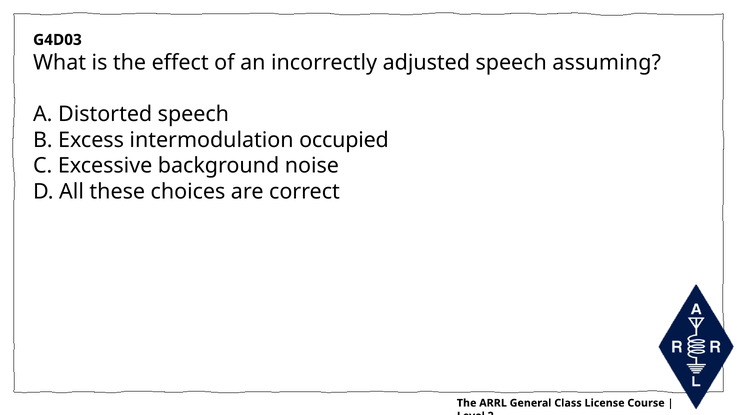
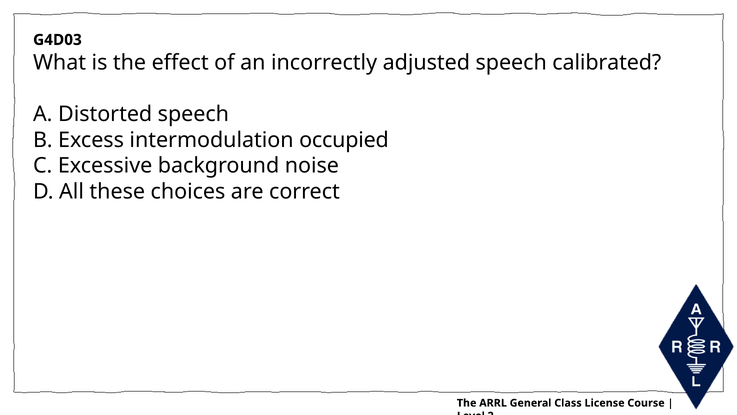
assuming: assuming -> calibrated
